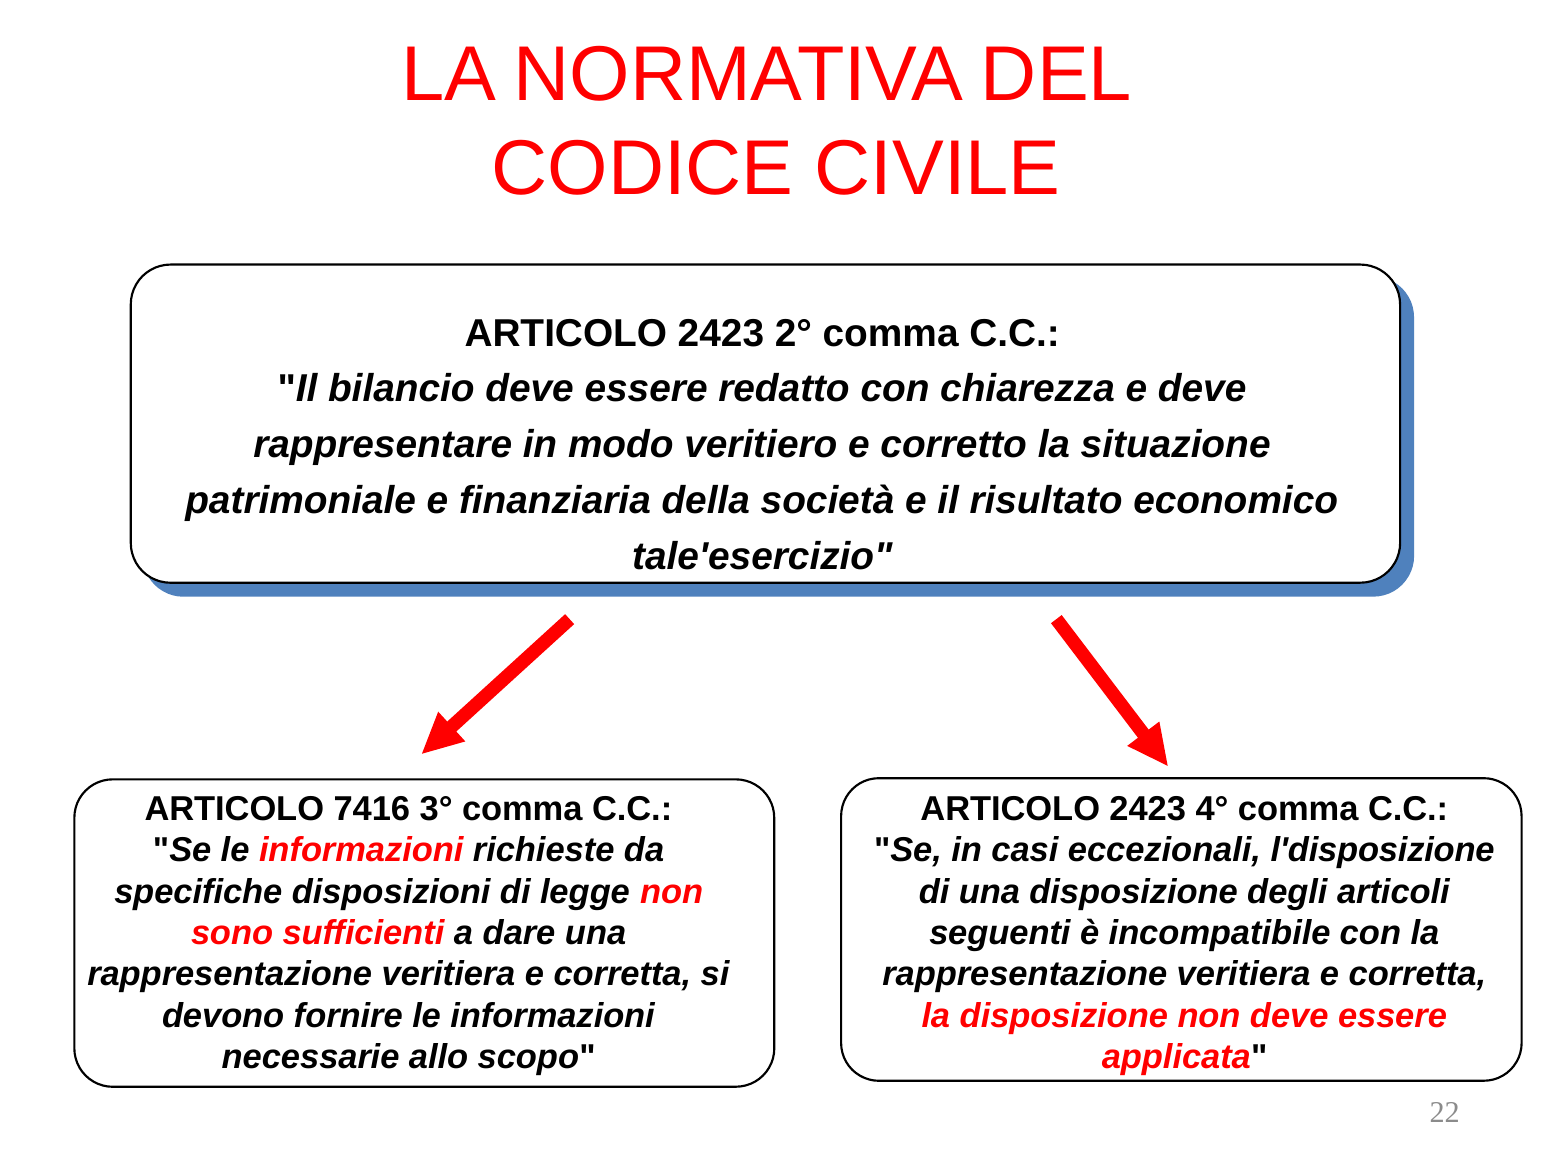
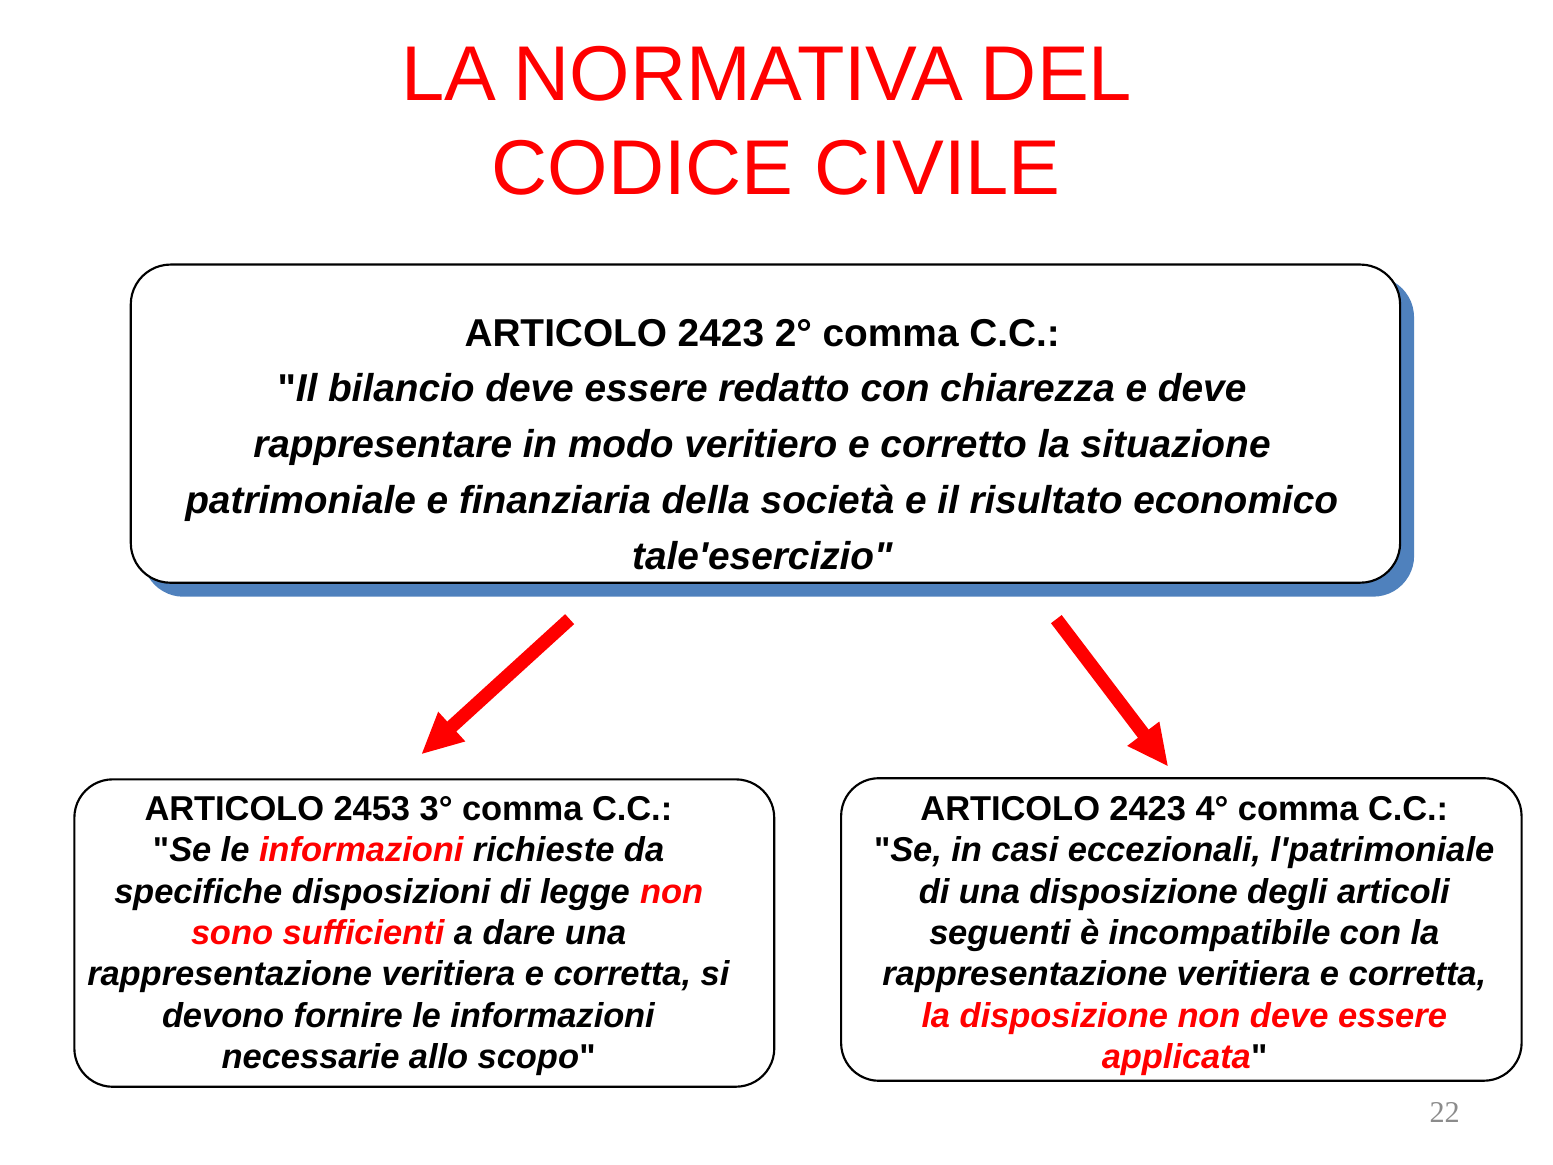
7416: 7416 -> 2453
l'disposizione: l'disposizione -> l'patrimoniale
